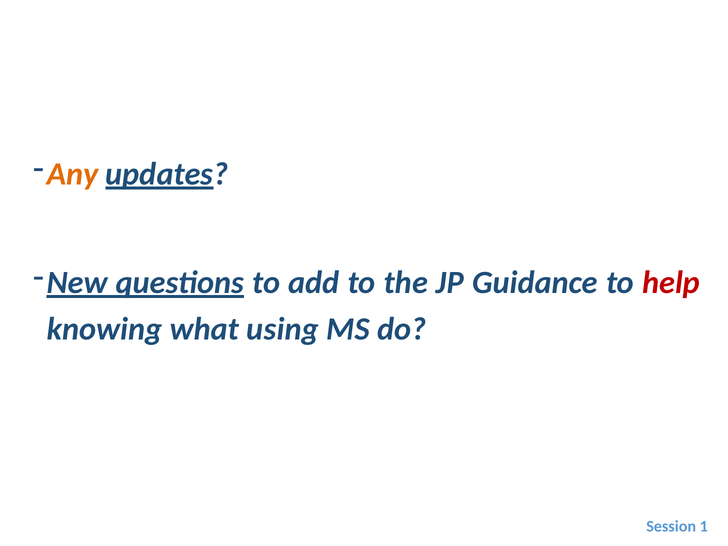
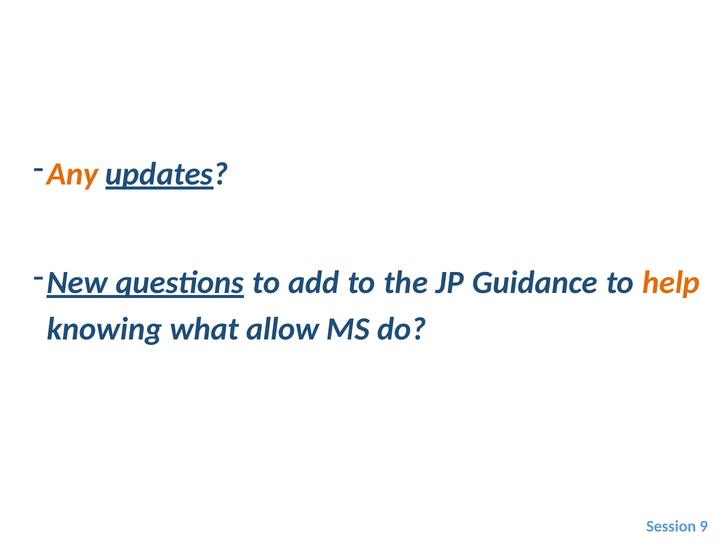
help colour: red -> orange
using: using -> allow
1: 1 -> 9
